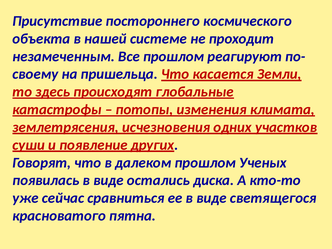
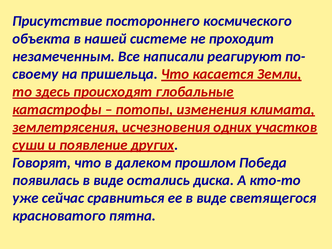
Все прошлом: прошлом -> написали
Ученых: Ученых -> Победа
